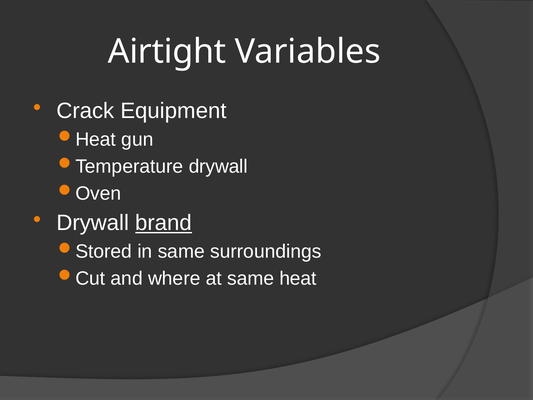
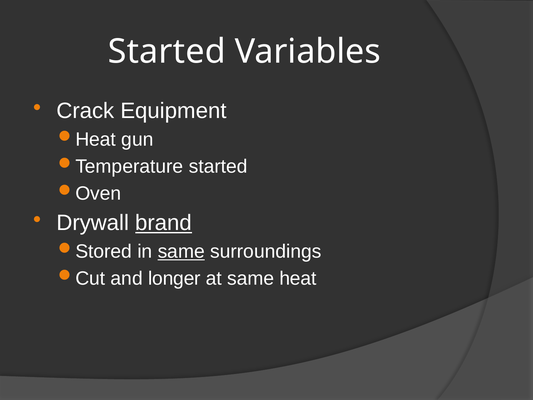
Airtight at (167, 52): Airtight -> Started
drywall at (218, 166): drywall -> started
same at (181, 251) underline: none -> present
where: where -> longer
